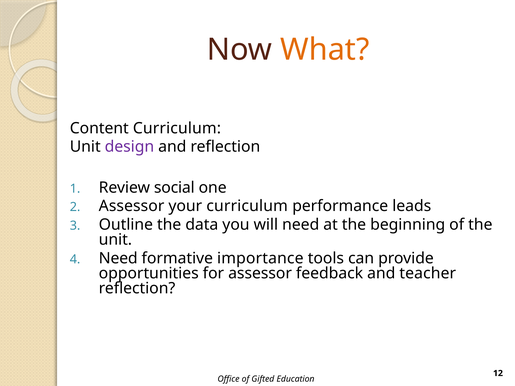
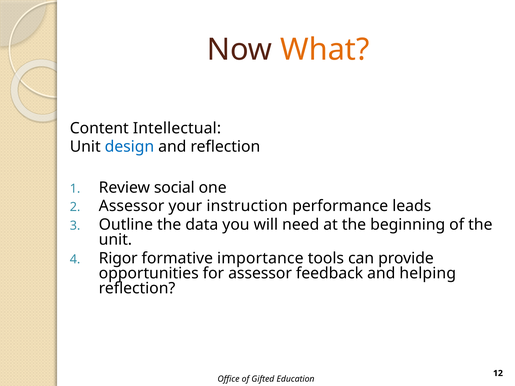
Content Curriculum: Curriculum -> Intellectual
design colour: purple -> blue
your curriculum: curriculum -> instruction
Need at (118, 258): Need -> Rigor
teacher: teacher -> helping
